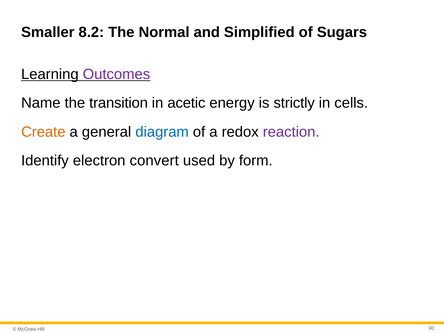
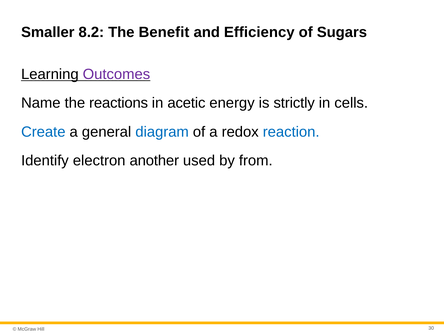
Normal: Normal -> Benefit
Simplified: Simplified -> Efficiency
transition: transition -> reactions
Create colour: orange -> blue
reaction colour: purple -> blue
convert: convert -> another
form: form -> from
